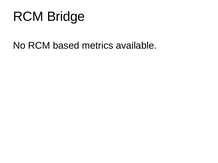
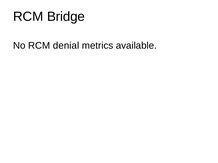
based: based -> denial
